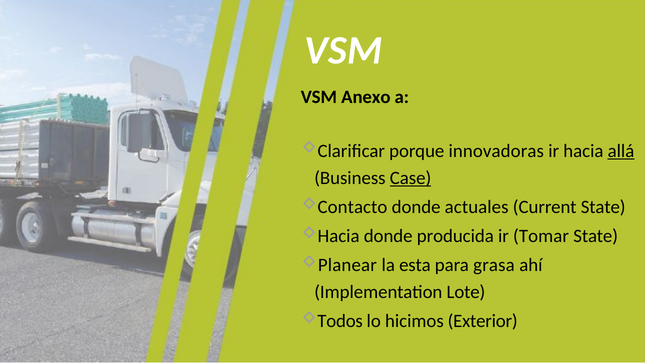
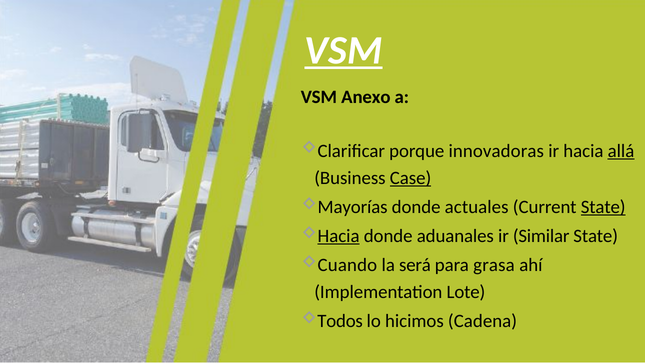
VSM at (343, 51) underline: none -> present
Contacto: Contacto -> Mayorías
State at (603, 207) underline: none -> present
Hacia at (339, 236) underline: none -> present
producida: producida -> aduanales
Tomar: Tomar -> Similar
Planear: Planear -> Cuando
esta: esta -> será
Exterior: Exterior -> Cadena
